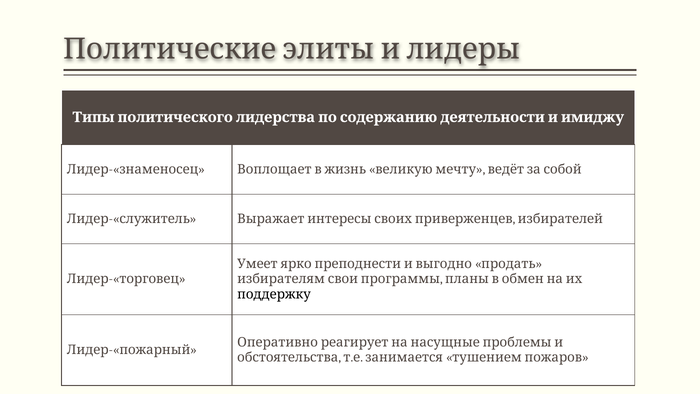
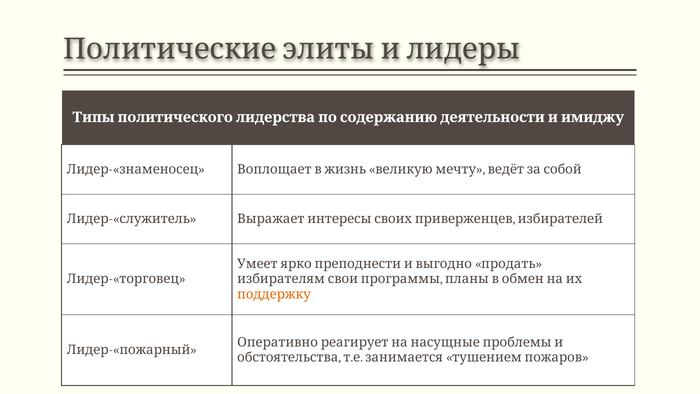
поддержку colour: black -> orange
